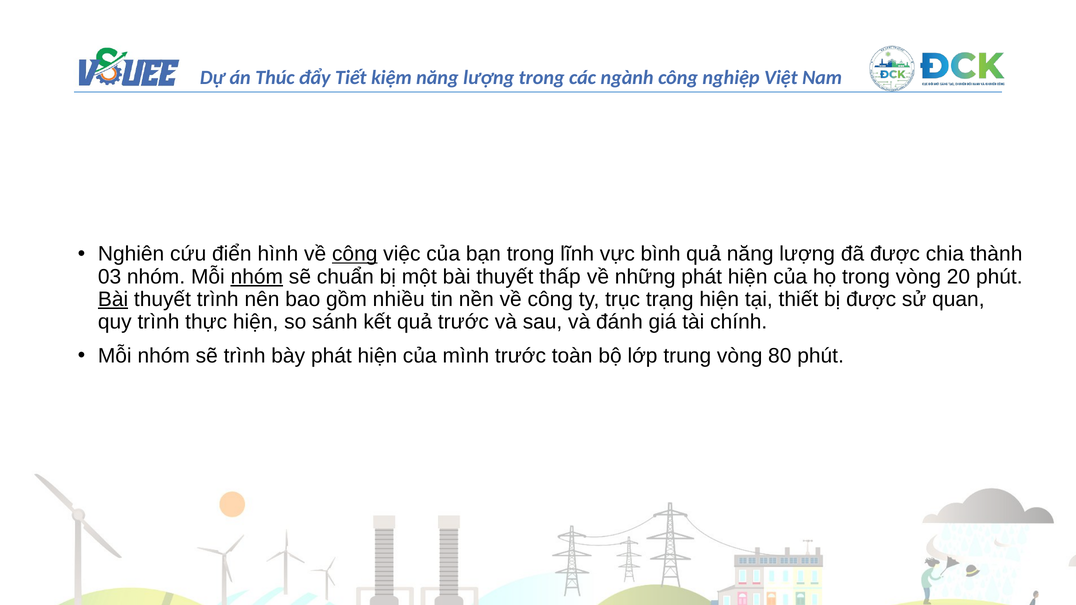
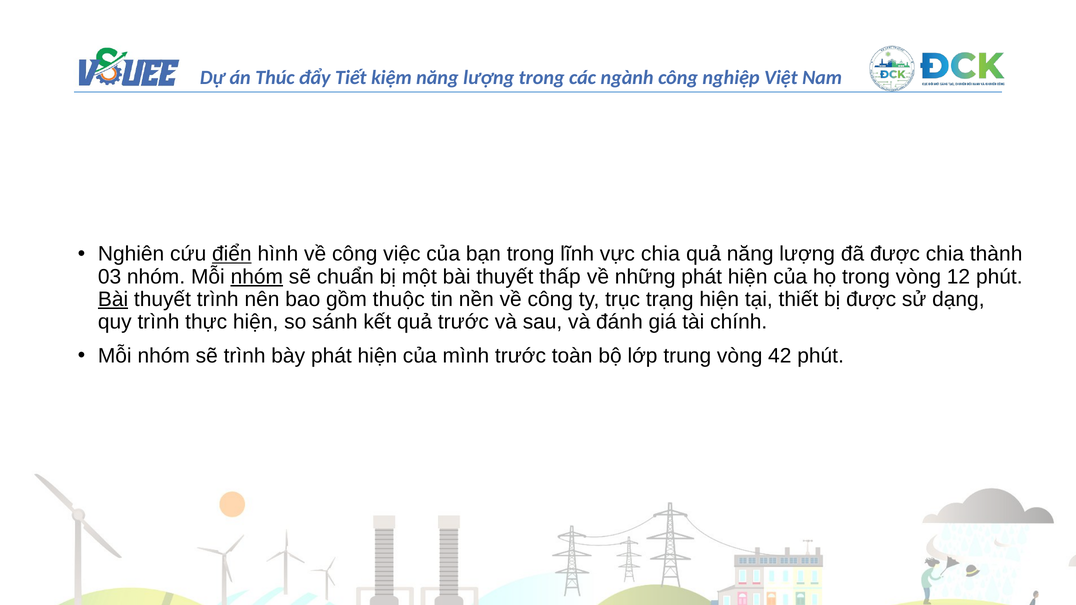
điển underline: none -> present
công at (355, 254) underline: present -> none
vực bình: bình -> chia
20: 20 -> 12
nhiều: nhiều -> thuộc
quan: quan -> dạng
80: 80 -> 42
